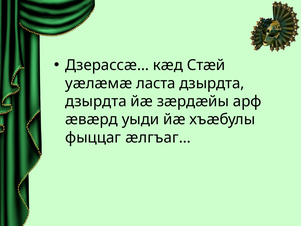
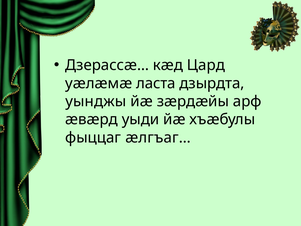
Стæй: Стæй -> Цард
дзырдта at (96, 101): дзырдта -> уынджы
